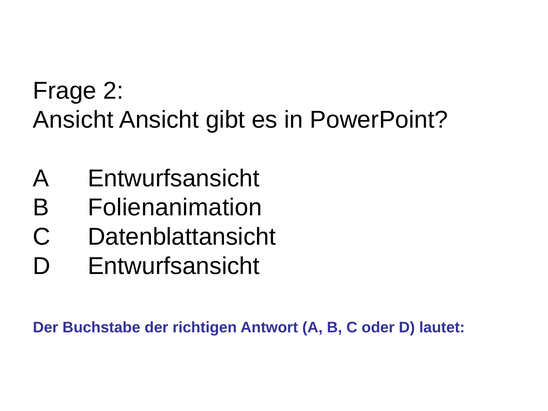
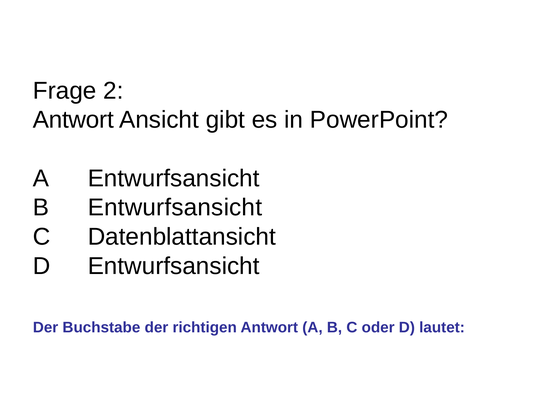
Ansicht at (73, 120): Ansicht -> Antwort
B Folienanimation: Folienanimation -> Entwurfsansicht
